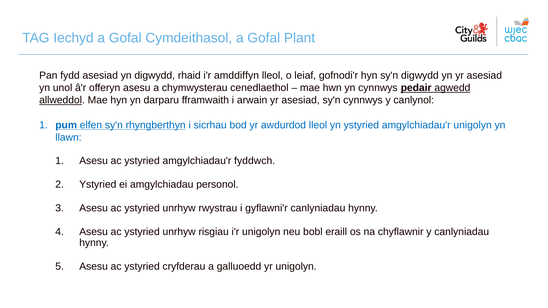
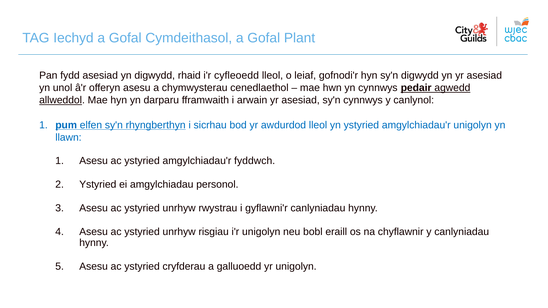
amddiffyn: amddiffyn -> cyfleoedd
